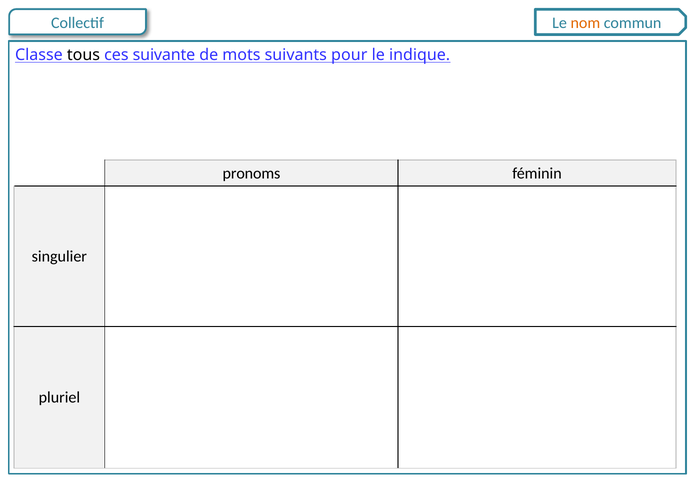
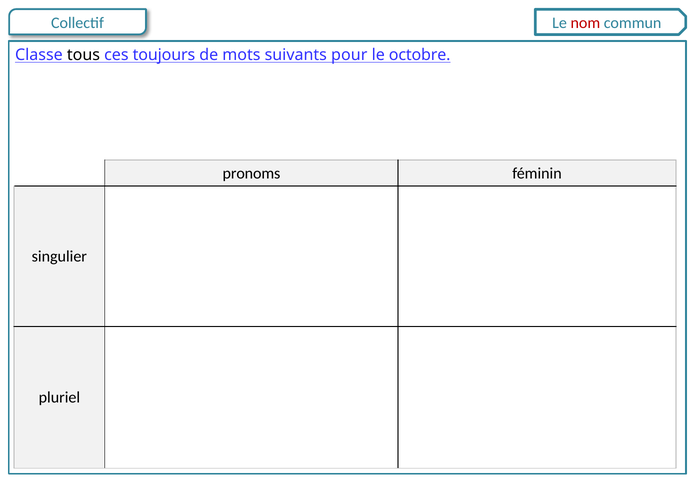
nom colour: orange -> red
suivante: suivante -> toujours
indique: indique -> octobre
